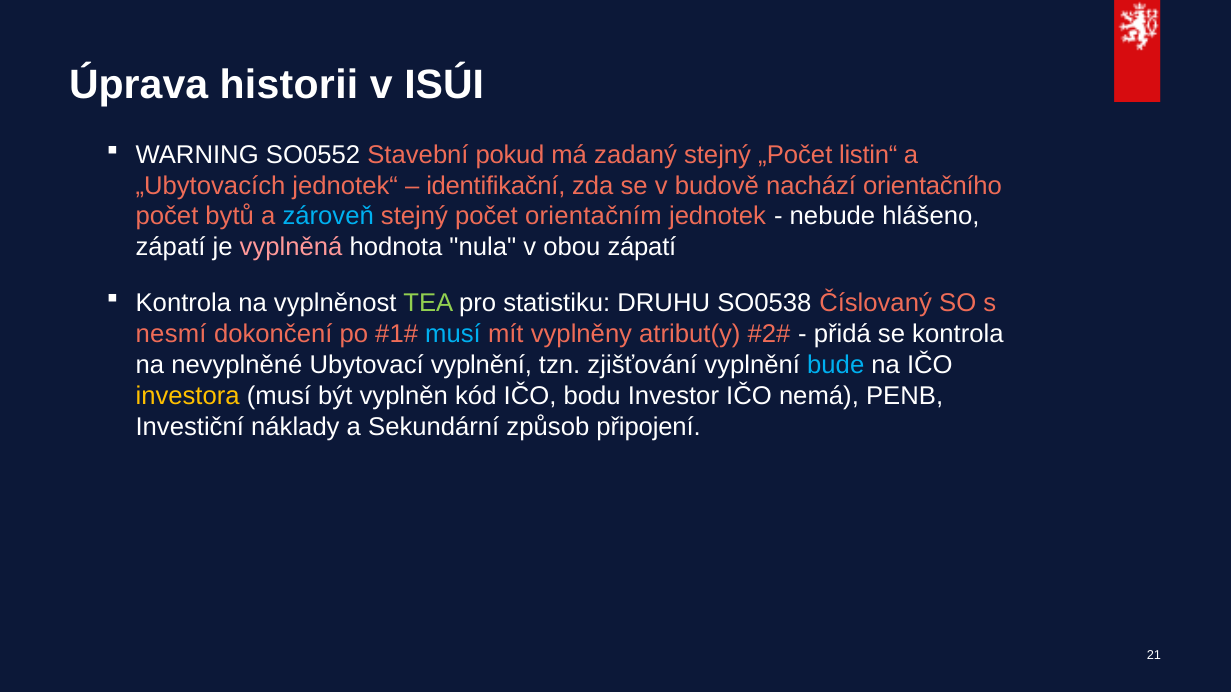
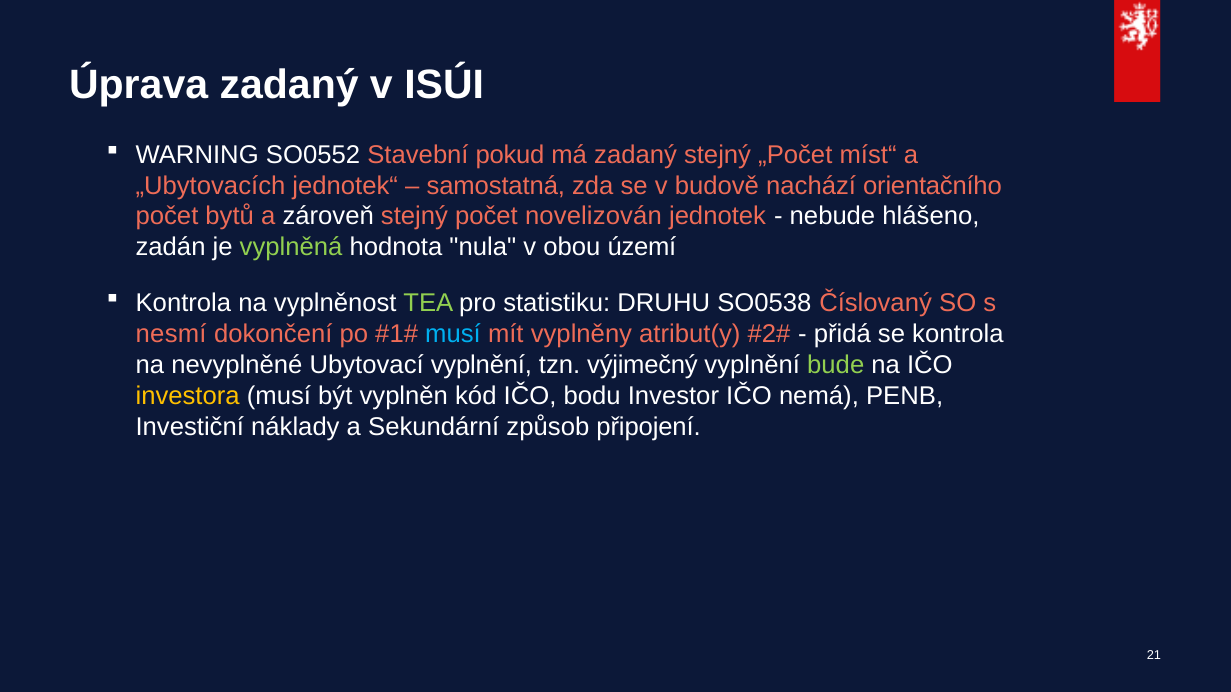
Úprava historii: historii -> zadaný
listin“: listin“ -> míst“
identifikační: identifikační -> samostatná
zároveň colour: light blue -> white
orientačním: orientačním -> novelizován
zápatí at (171, 247): zápatí -> zadán
vyplněná colour: pink -> light green
obou zápatí: zápatí -> území
zjišťování: zjišťování -> výjimečný
bude colour: light blue -> light green
